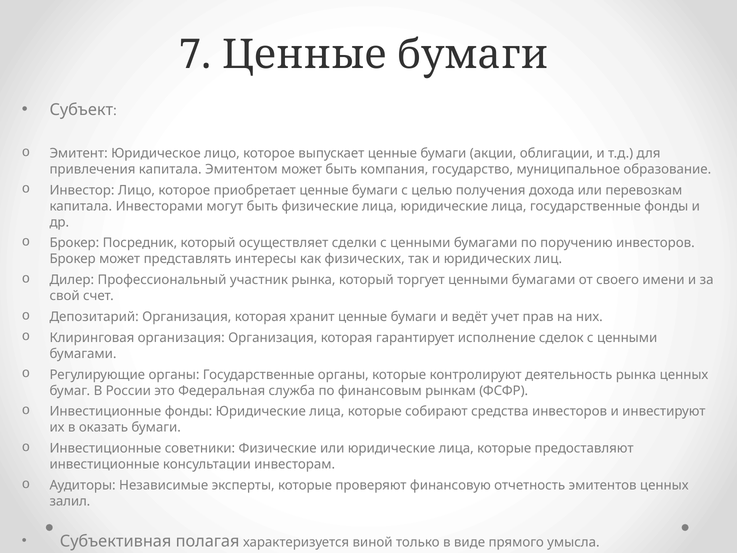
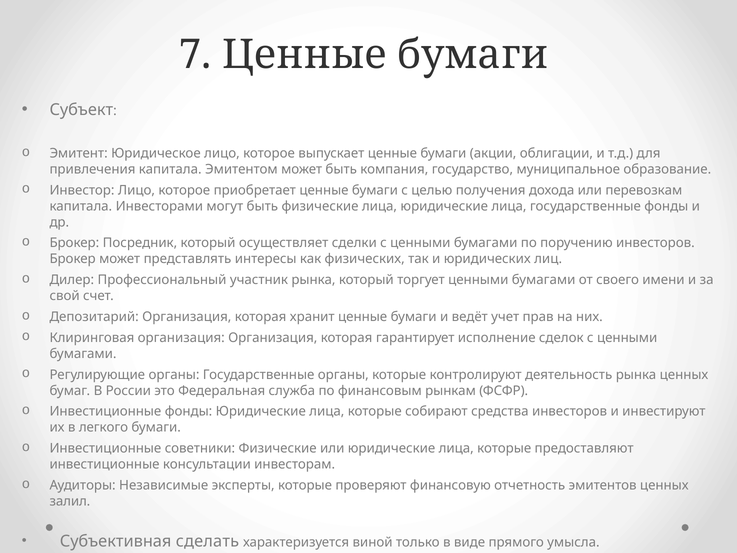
оказать: оказать -> легкого
полагая: полагая -> сделать
